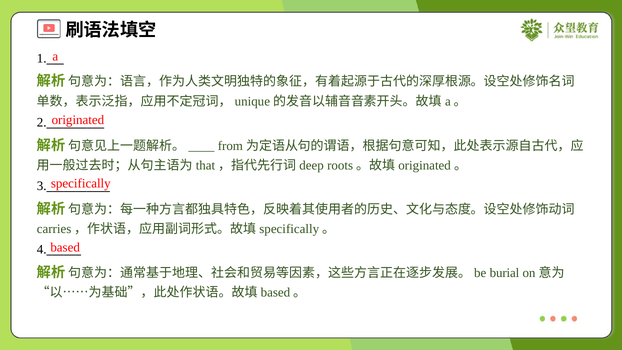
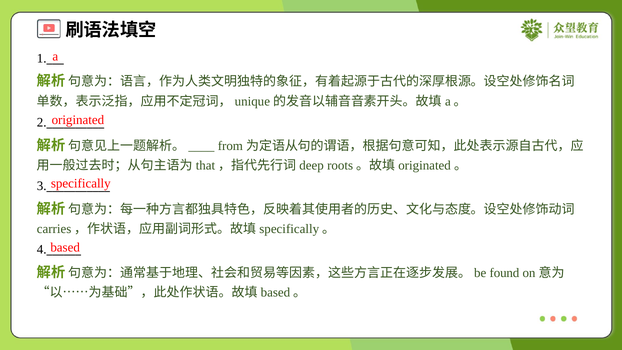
burial: burial -> found
